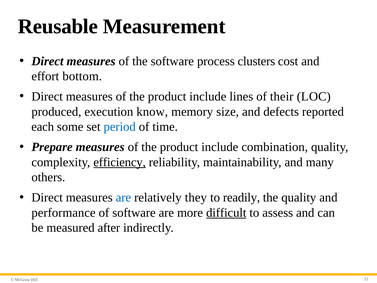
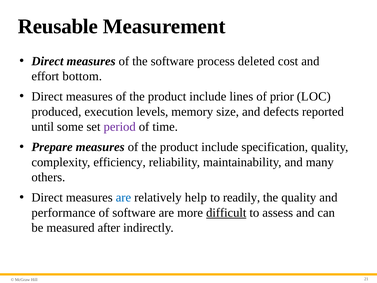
clusters: clusters -> deleted
their: their -> prior
know: know -> levels
each: each -> until
period colour: blue -> purple
combination: combination -> specification
efficiency underline: present -> none
they: they -> help
